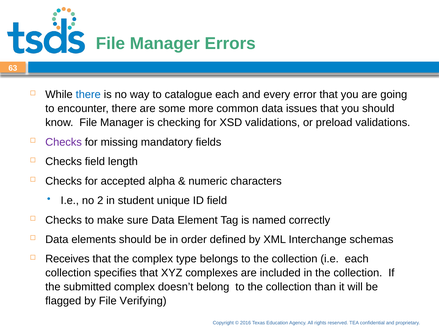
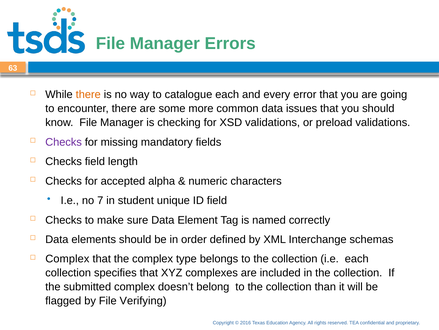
there at (88, 94) colour: blue -> orange
2: 2 -> 7
Receives at (67, 258): Receives -> Complex
